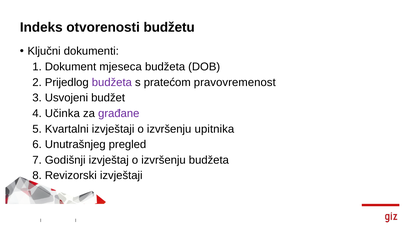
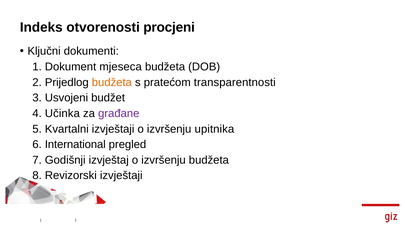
budžetu: budžetu -> procjeni
budžeta at (112, 82) colour: purple -> orange
pravovremenost: pravovremenost -> transparentnosti
Unutrašnjeg: Unutrašnjeg -> International
